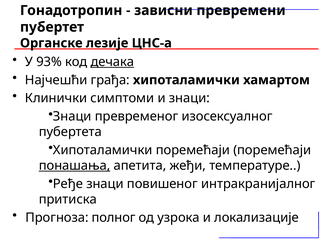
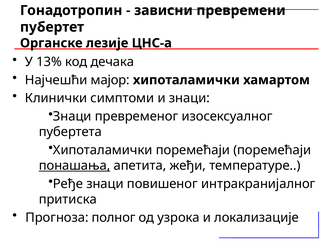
93%: 93% -> 13%
дечака underline: present -> none
грађа: грађа -> мајор
